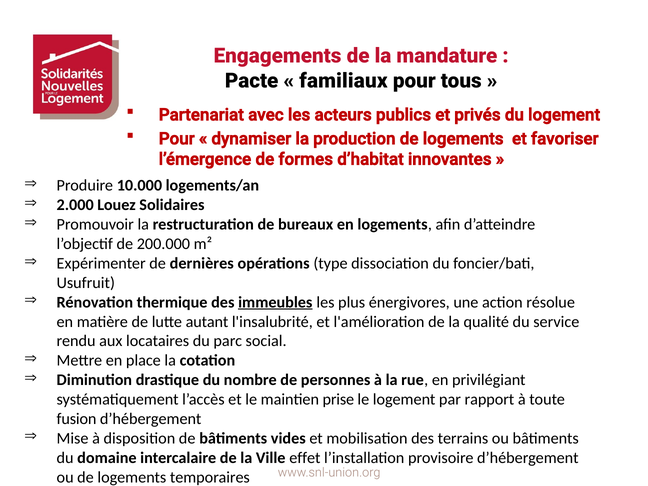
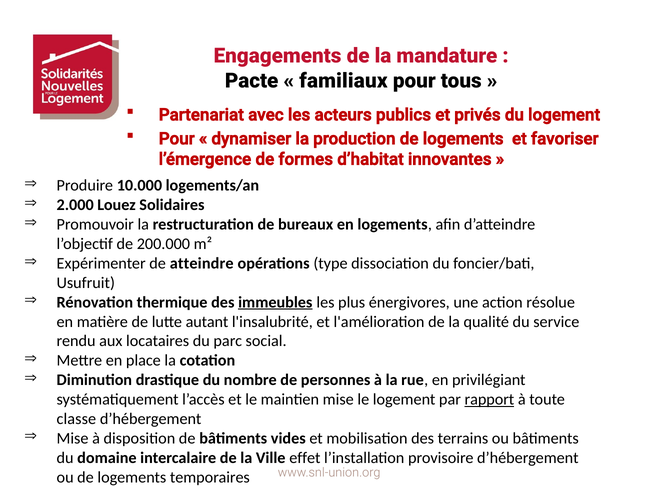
dernières: dernières -> atteindre
maintien prise: prise -> mise
rapport underline: none -> present
fusion: fusion -> classe
